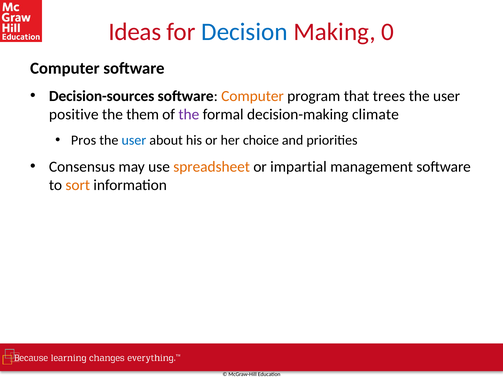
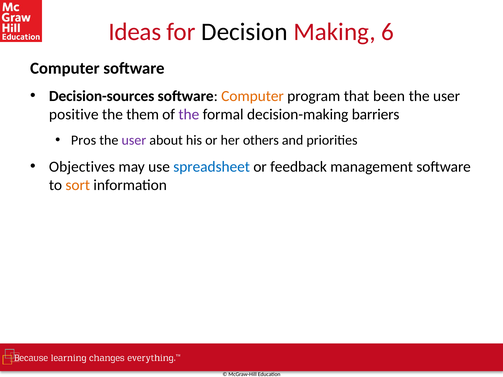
Decision colour: blue -> black
0: 0 -> 6
trees: trees -> been
climate: climate -> barriers
user at (134, 140) colour: blue -> purple
choice: choice -> others
Consensus: Consensus -> Objectives
spreadsheet colour: orange -> blue
impartial: impartial -> feedback
